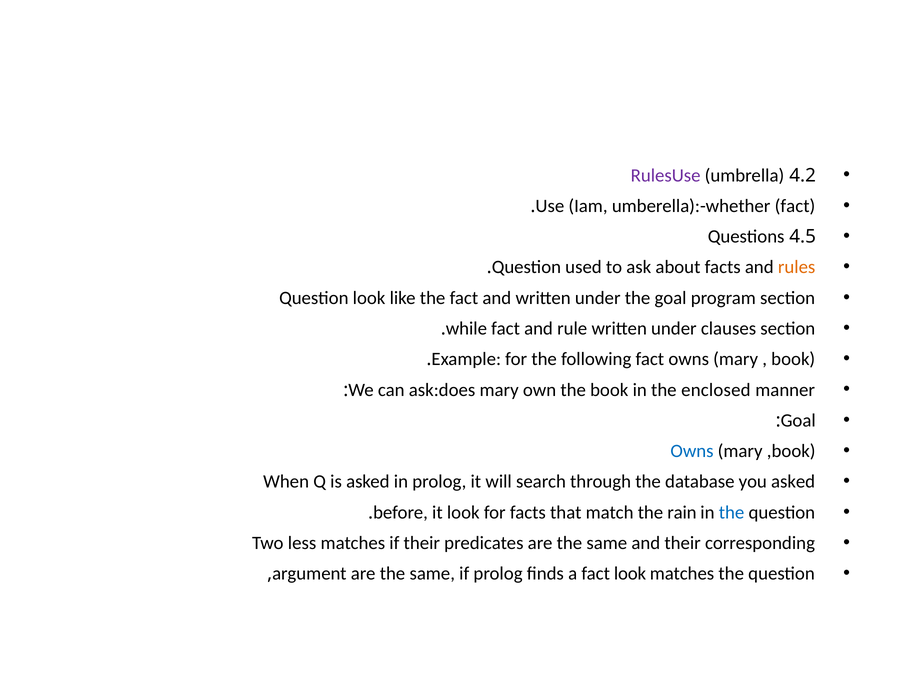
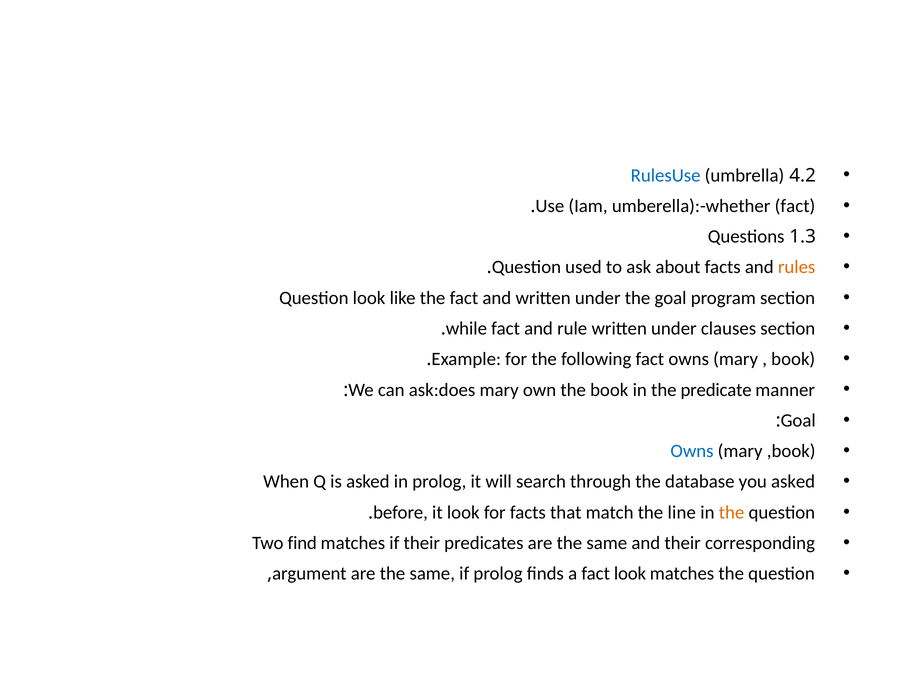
RulesUse colour: purple -> blue
4.5: 4.5 -> 1.3
enclosed: enclosed -> predicate
rain: rain -> line
the at (732, 512) colour: blue -> orange
less: less -> find
